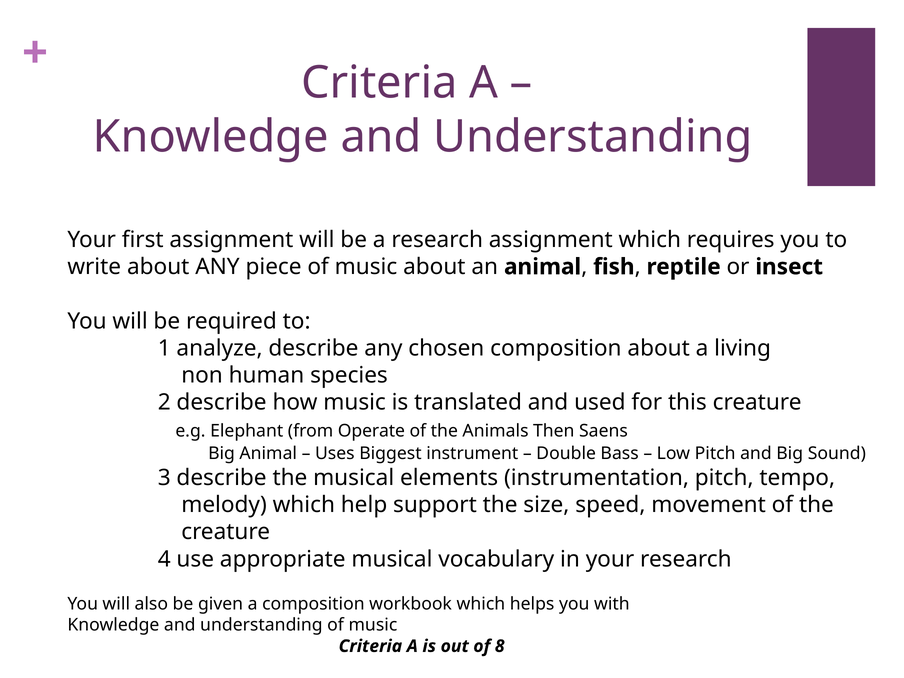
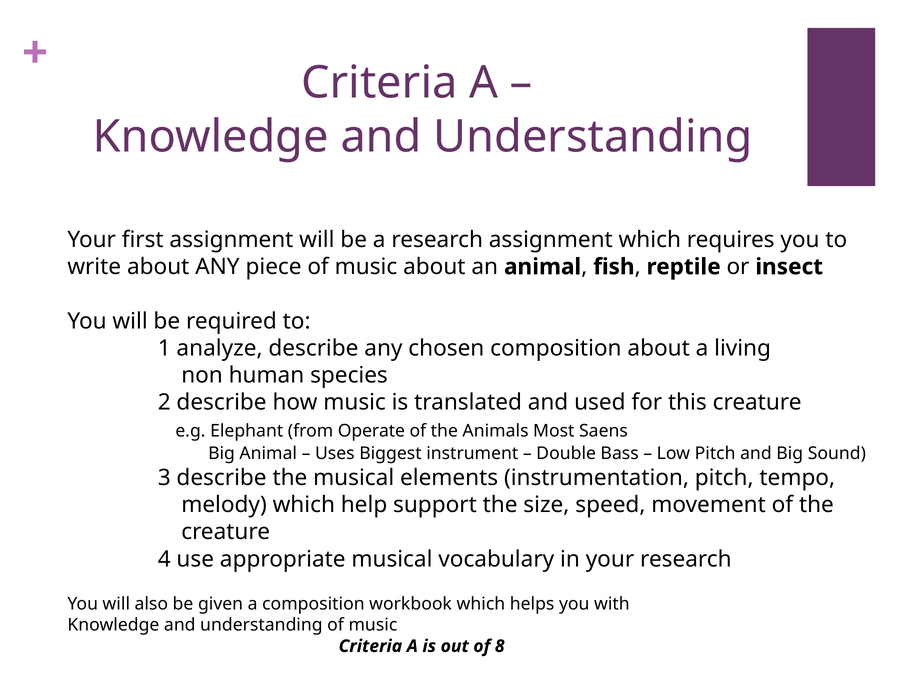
Then: Then -> Most
